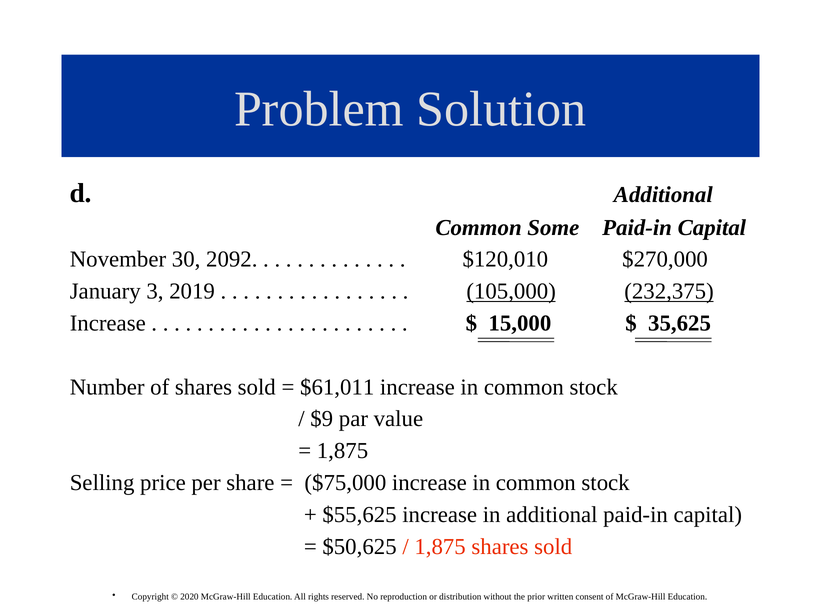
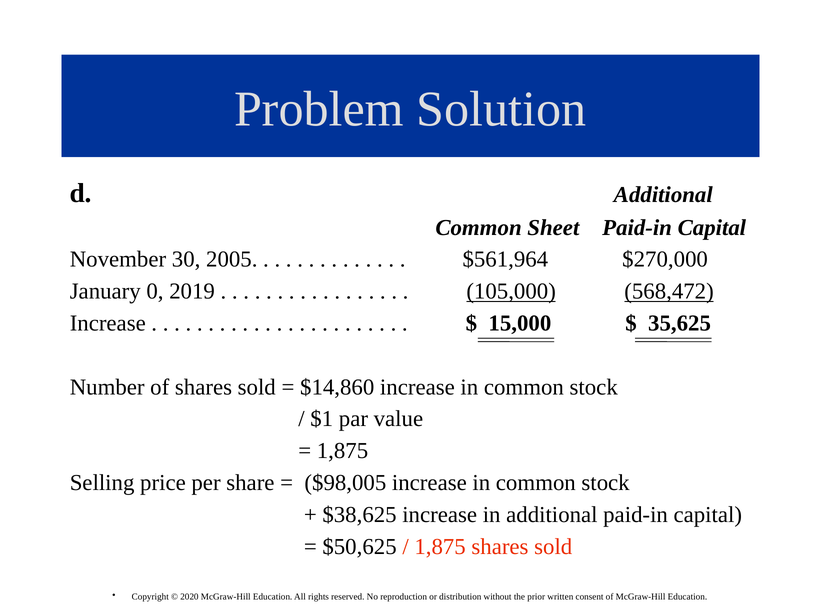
Some: Some -> Sheet
2092: 2092 -> 2005
$120,010: $120,010 -> $561,964
3: 3 -> 0
232,375: 232,375 -> 568,472
$61,011: $61,011 -> $14,860
$9: $9 -> $1
$75,000: $75,000 -> $98,005
$55,625: $55,625 -> $38,625
